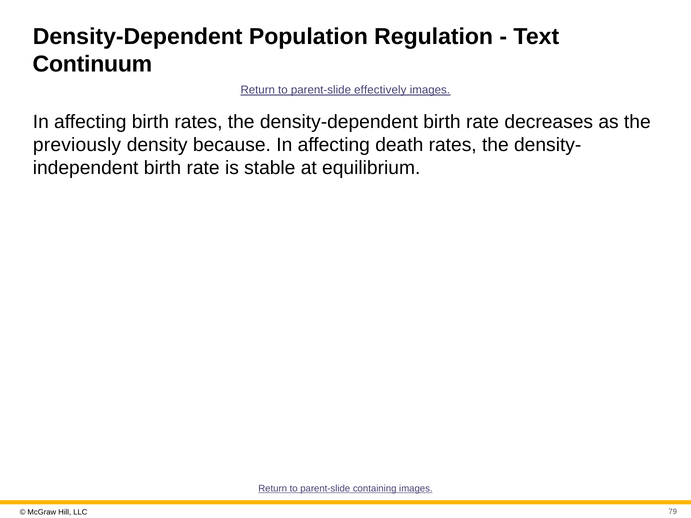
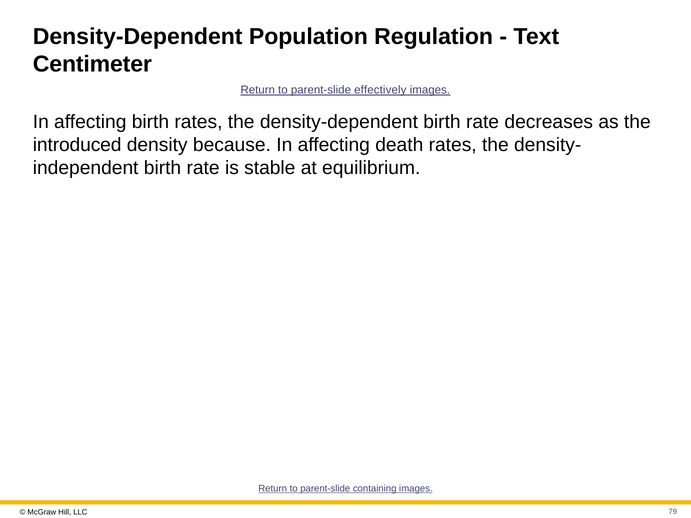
Continuum: Continuum -> Centimeter
previously: previously -> introduced
